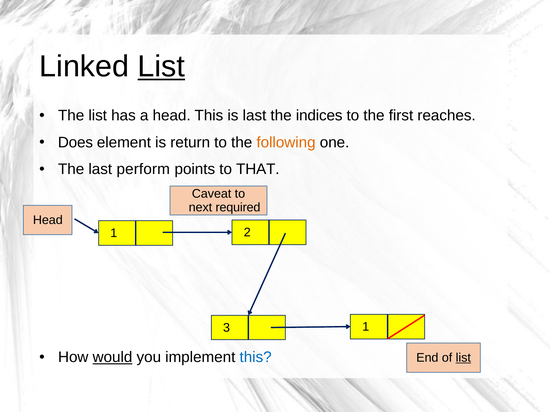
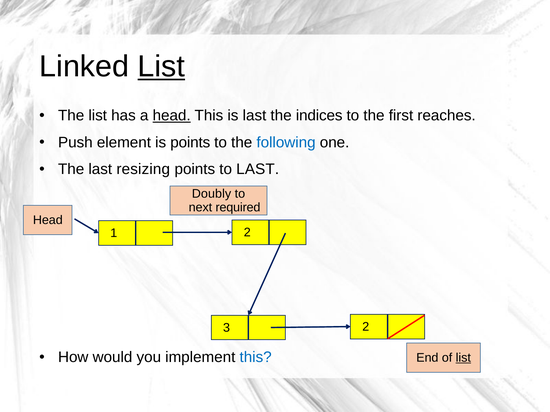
head at (172, 116) underline: none -> present
Does: Does -> Push
is return: return -> points
following colour: orange -> blue
perform: perform -> resizing
to THAT: THAT -> LAST
Caveat: Caveat -> Doubly
3 1: 1 -> 2
would underline: present -> none
